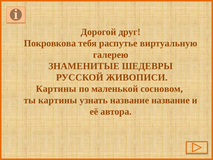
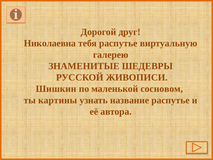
Покровкова: Покровкова -> Николаевна
Картины at (56, 89): Картины -> Шишкин
название название: название -> распутье
